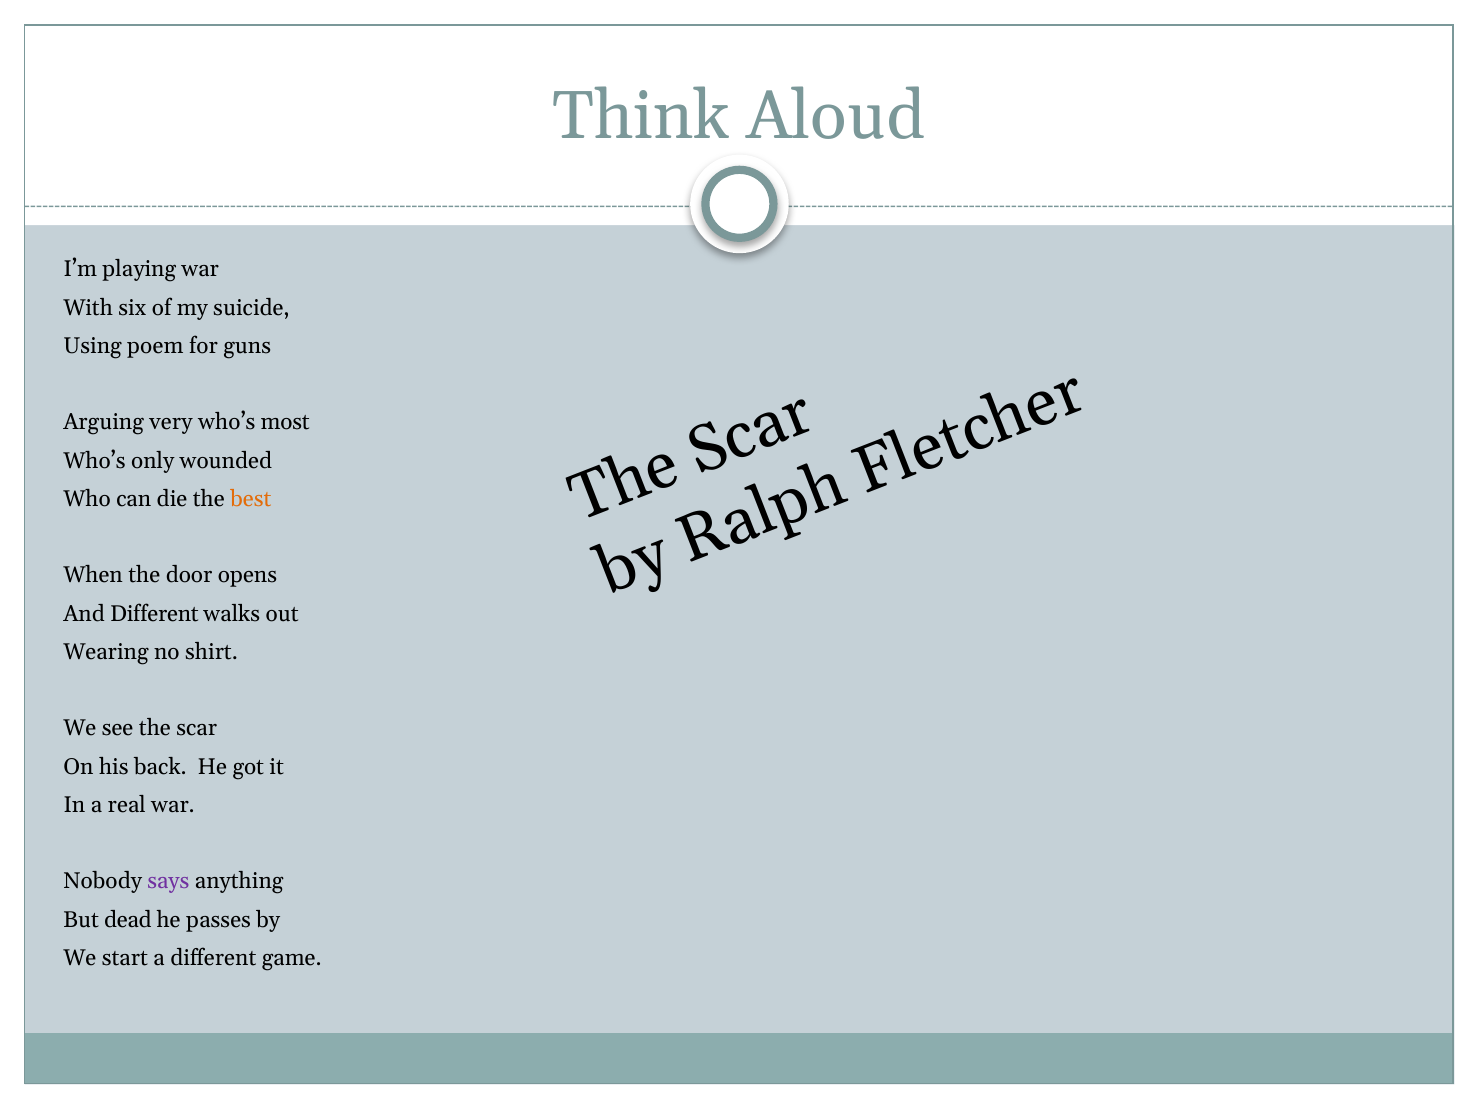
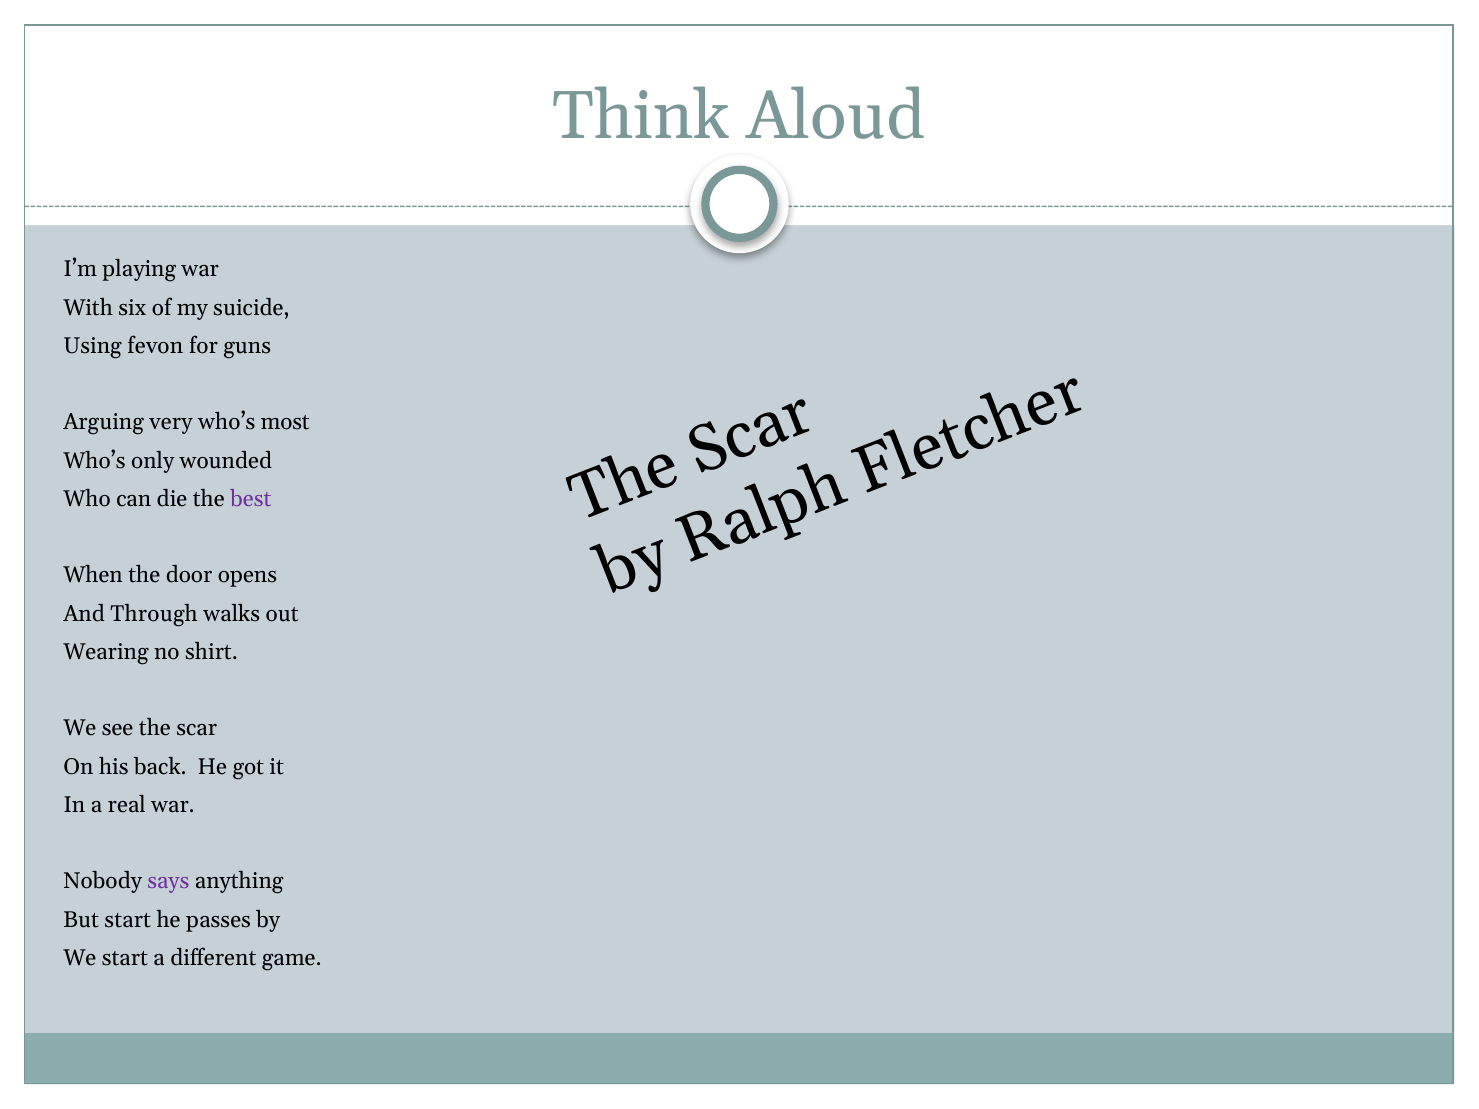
poem: poem -> fevon
best colour: orange -> purple
And Different: Different -> Through
But dead: dead -> start
